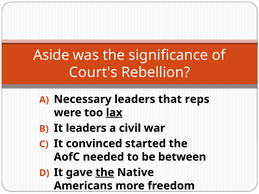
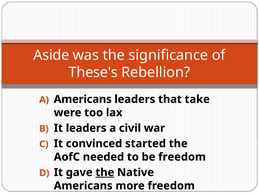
Court's: Court's -> These's
A Necessary: Necessary -> Americans
reps: reps -> take
lax underline: present -> none
be between: between -> freedom
